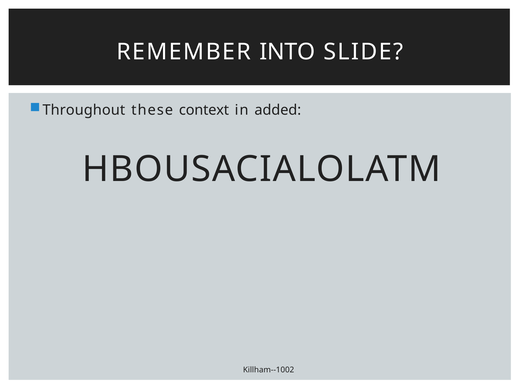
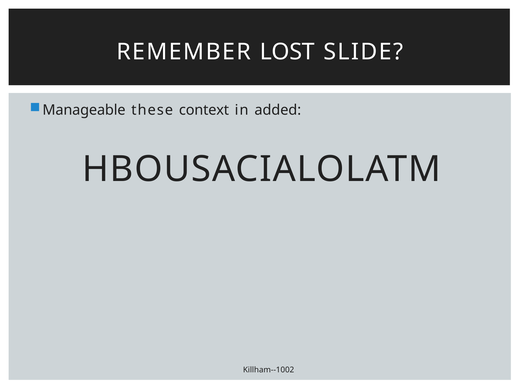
INTO: INTO -> LOST
Throughout: Throughout -> Manageable
